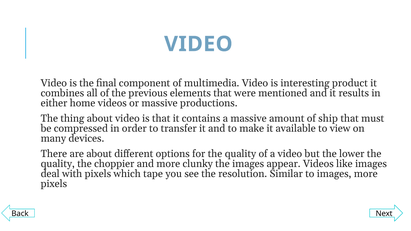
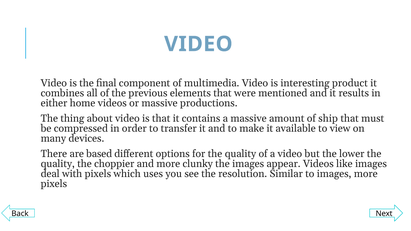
are about: about -> based
tape: tape -> uses
